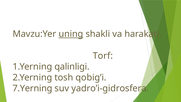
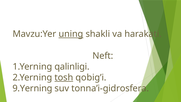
Torf: Torf -> Neft
tosh underline: none -> present
7.Yerning: 7.Yerning -> 9.Yerning
yadro’i-gidrosfera: yadro’i-gidrosfera -> tonna’i-gidrosfera
